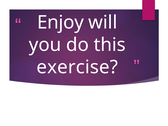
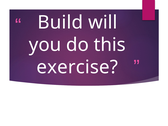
Enjoy: Enjoy -> Build
